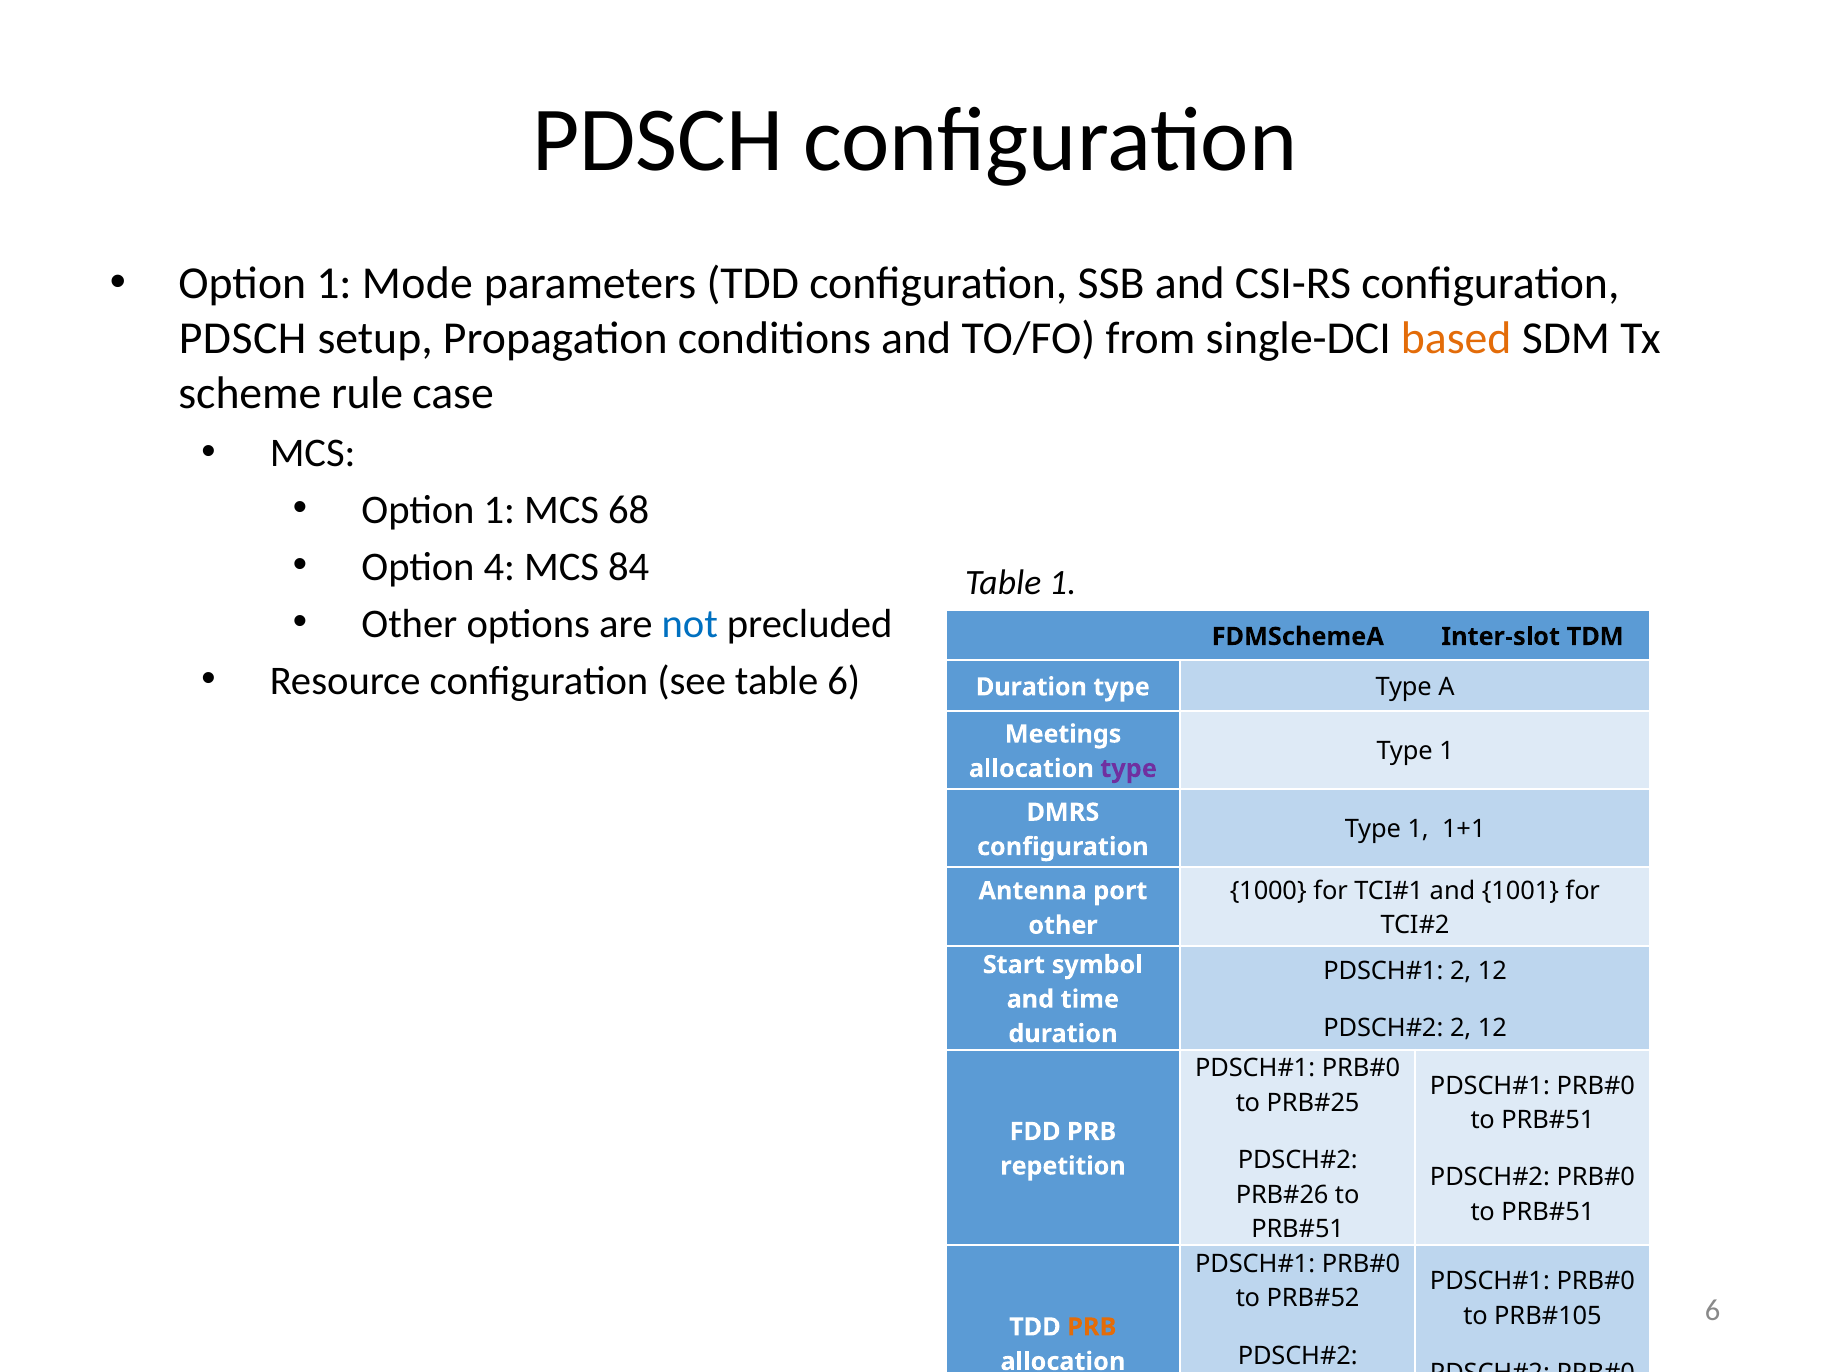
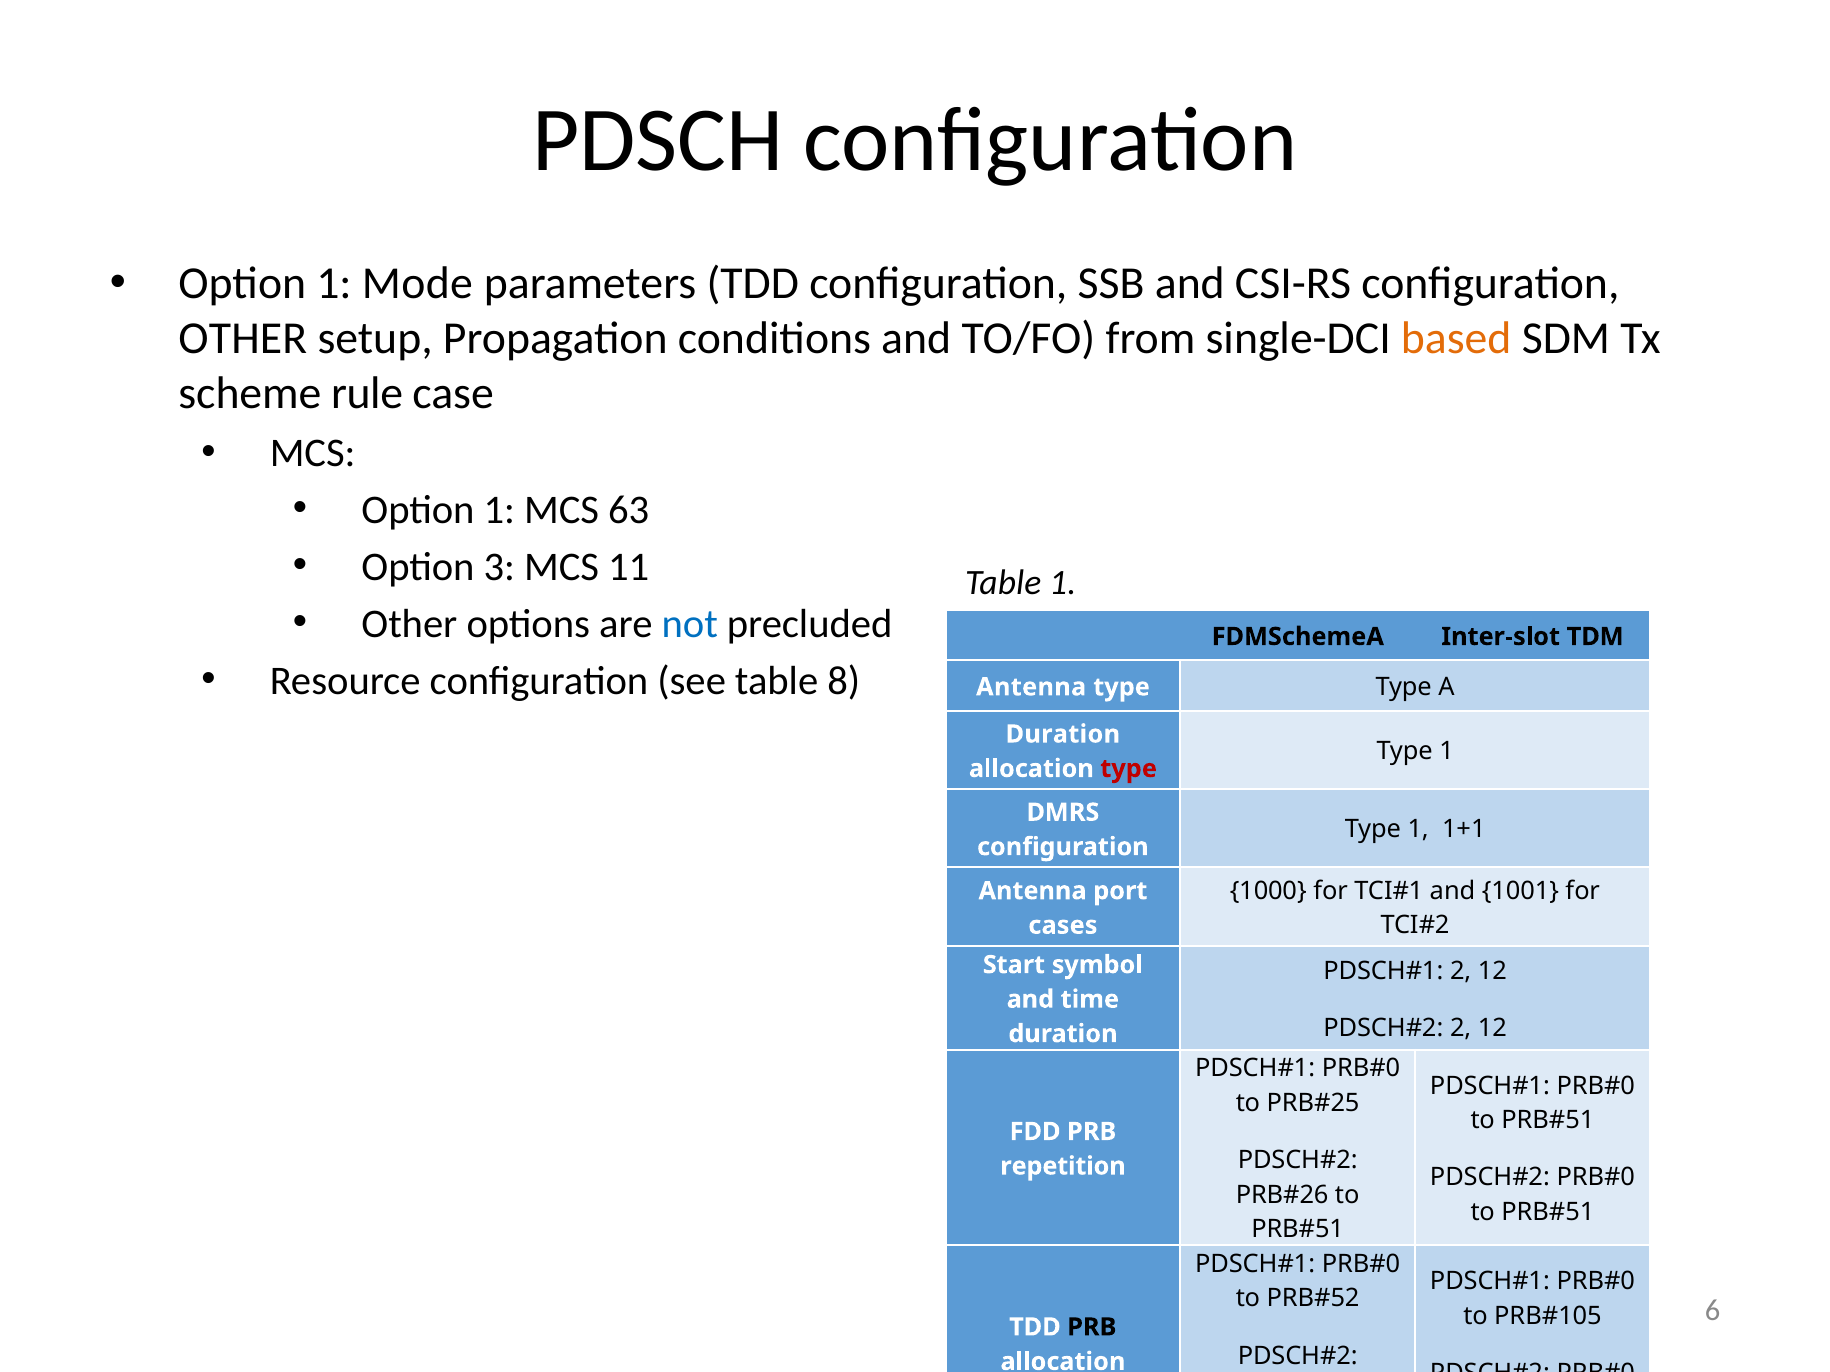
PDSCH at (243, 339): PDSCH -> OTHER
68: 68 -> 63
4: 4 -> 3
84: 84 -> 11
table 6: 6 -> 8
Duration at (1031, 687): Duration -> Antenna
Meetings at (1063, 734): Meetings -> Duration
type at (1129, 769) colour: purple -> red
other at (1063, 926): other -> cases
PRB at (1092, 1328) colour: orange -> black
